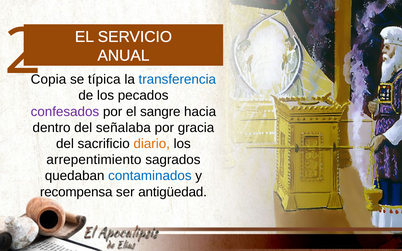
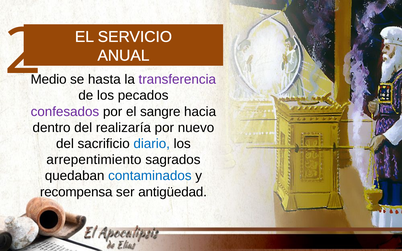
Copia: Copia -> Medio
típica: típica -> hasta
transferencia colour: blue -> purple
señalaba: señalaba -> realizaría
gracia: gracia -> nuevo
diario colour: orange -> blue
